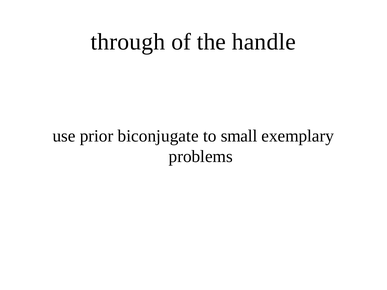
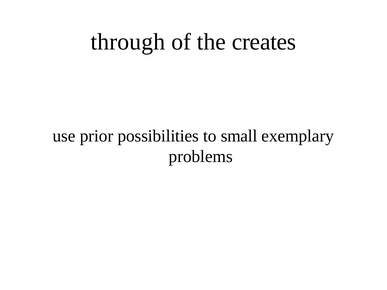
handle: handle -> creates
biconjugate: biconjugate -> possibilities
